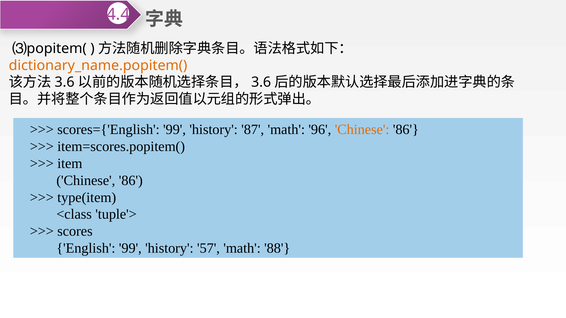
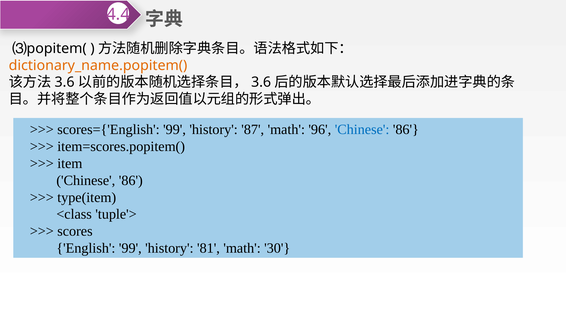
Chinese at (362, 130) colour: orange -> blue
57: 57 -> 81
88: 88 -> 30
